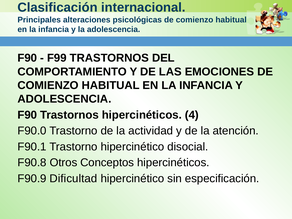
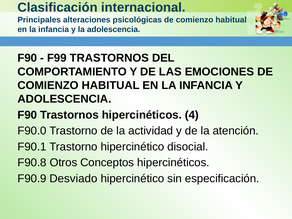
Dificultad: Dificultad -> Desviado
